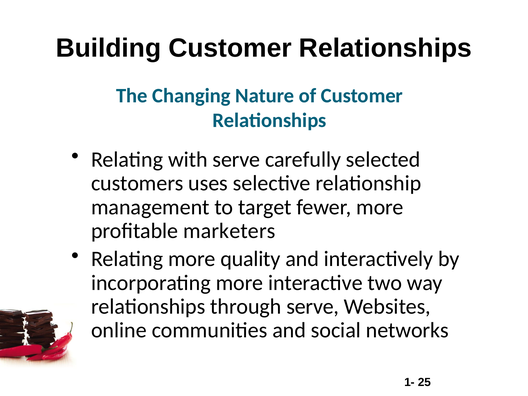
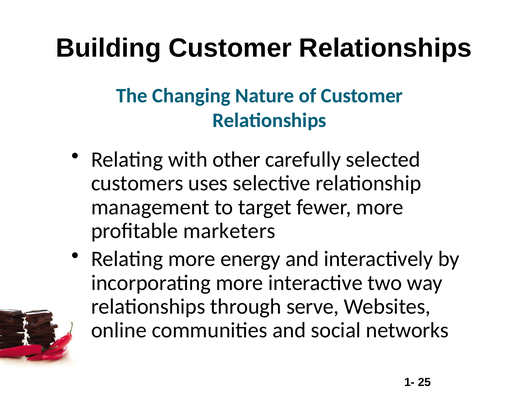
with serve: serve -> other
quality: quality -> energy
